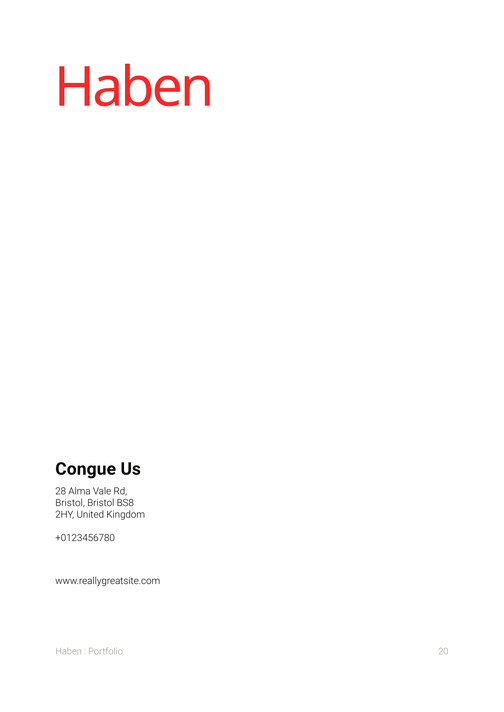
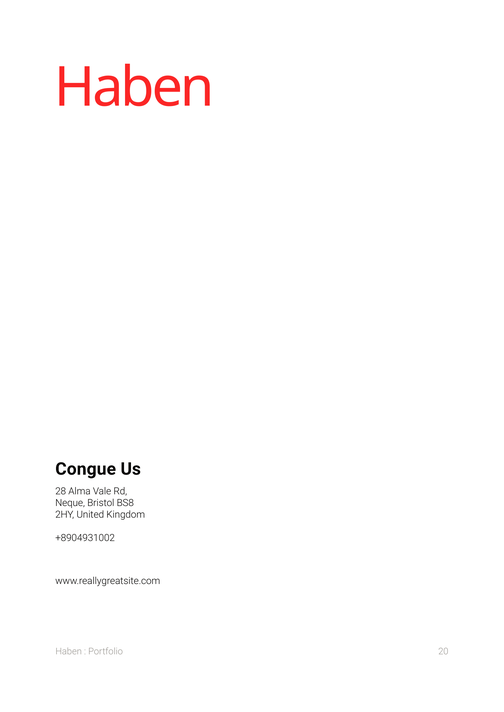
Bristol at (70, 503): Bristol -> Neque
+0123456780: +0123456780 -> +8904931002
